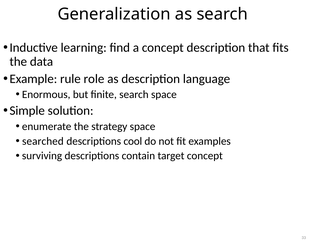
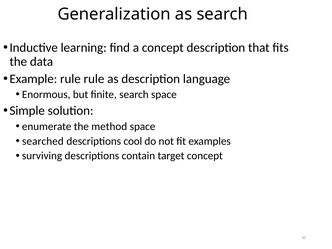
rule role: role -> rule
strategy: strategy -> method
